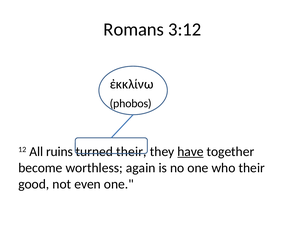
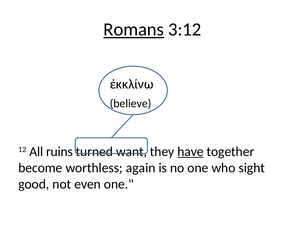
Romans underline: none -> present
phobos: phobos -> believe
turned their: their -> want
who their: their -> sight
